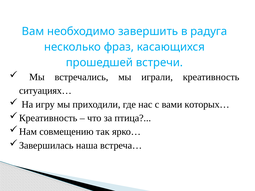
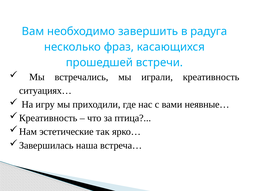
которых…: которых… -> неявные…
совмещению: совмещению -> эстетические
